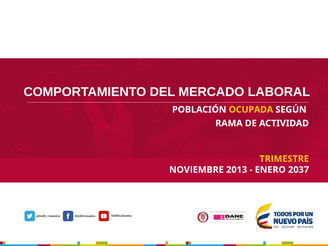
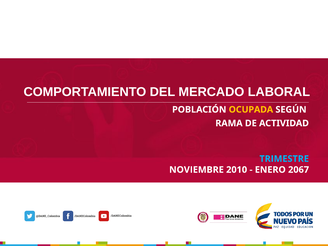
TRIMESTRE colour: yellow -> light blue
2013: 2013 -> 2010
2037: 2037 -> 2067
